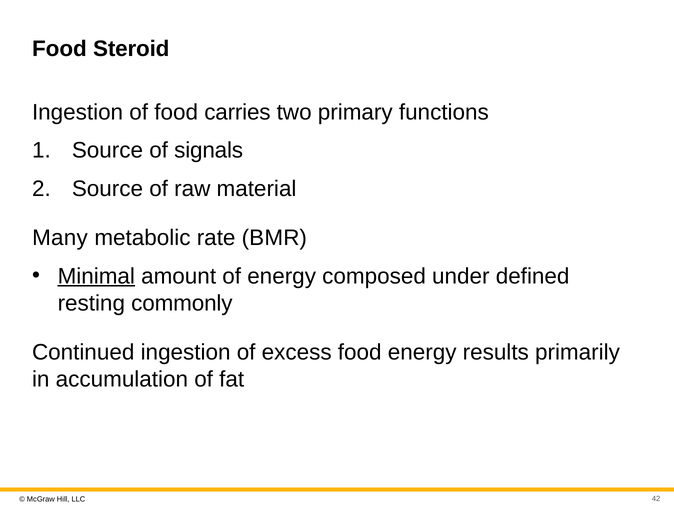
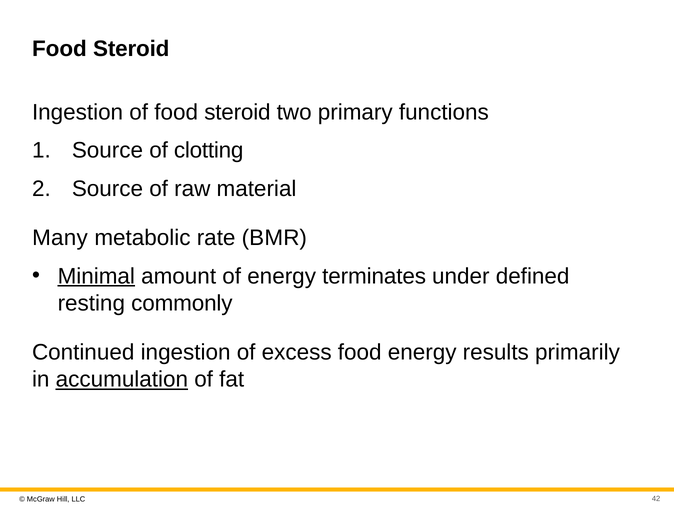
of food carries: carries -> steroid
signals: signals -> clotting
composed: composed -> terminates
accumulation underline: none -> present
